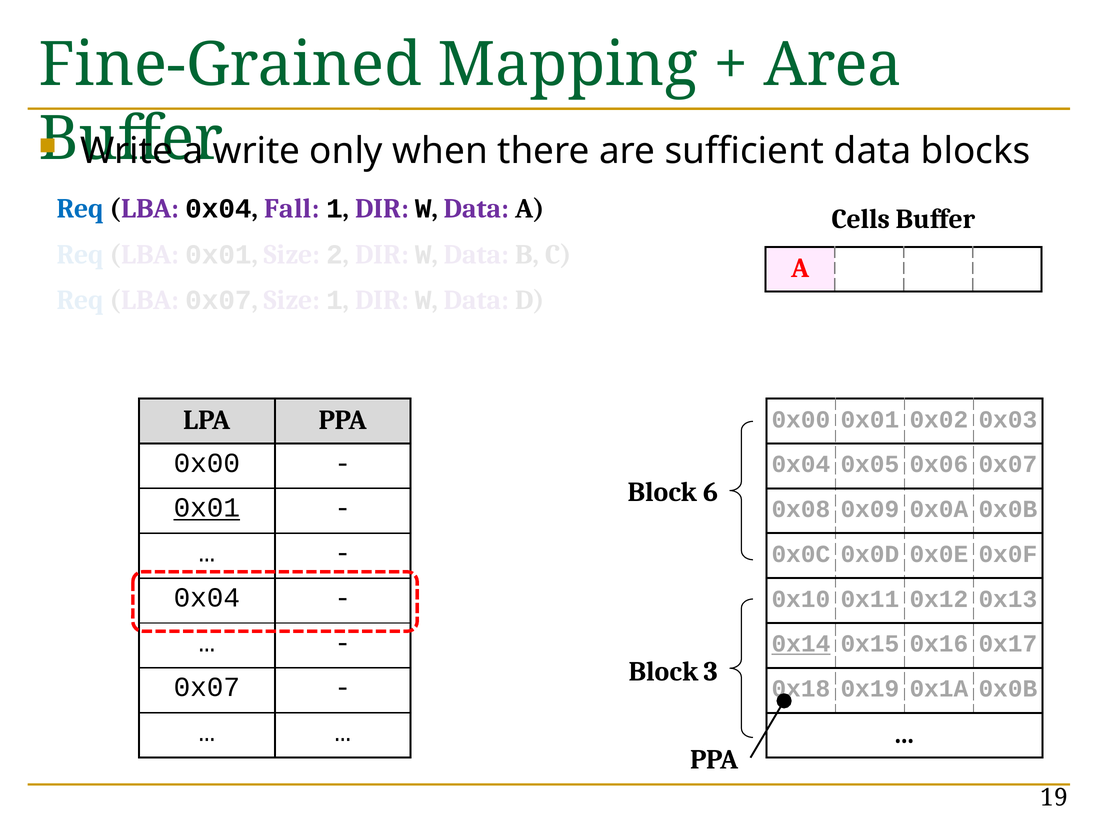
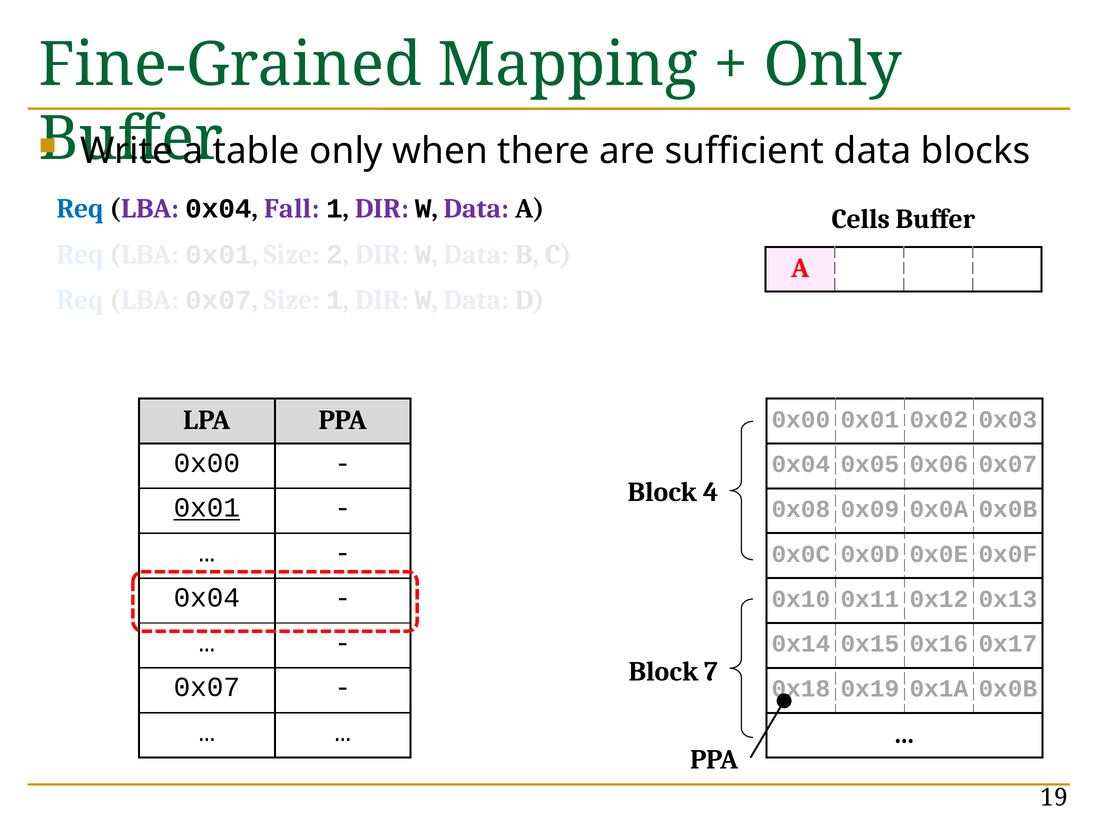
Area at (833, 65): Area -> Only
write at (256, 151): write -> table
6: 6 -> 4
0x14 underline: present -> none
3: 3 -> 7
